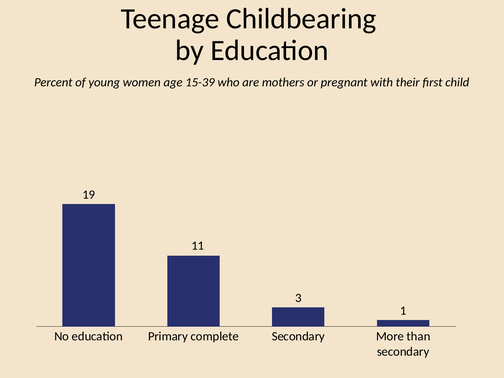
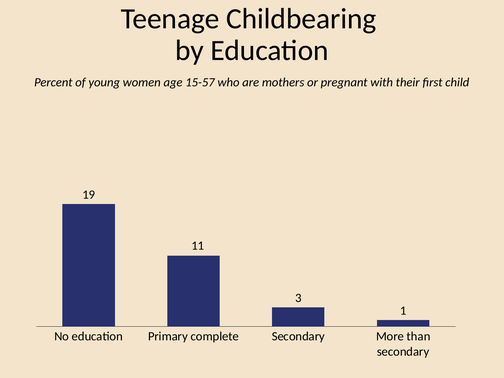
15-39: 15-39 -> 15-57
